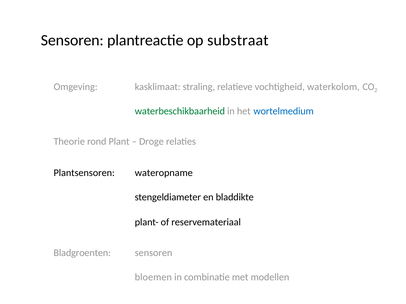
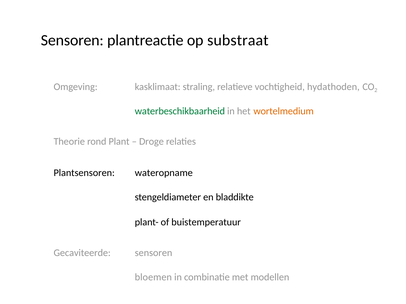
waterkolom: waterkolom -> hydathoden
wortelmedium colour: blue -> orange
reservemateriaal: reservemateriaal -> buistemperatuur
Bladgroenten: Bladgroenten -> Gecaviteerde
